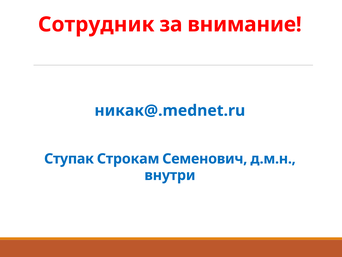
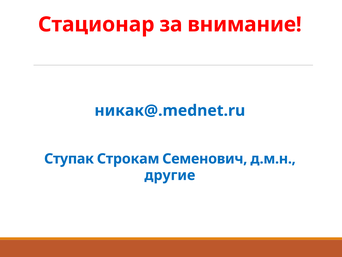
Сотрудник: Сотрудник -> Стационар
внутри: внутри -> другие
